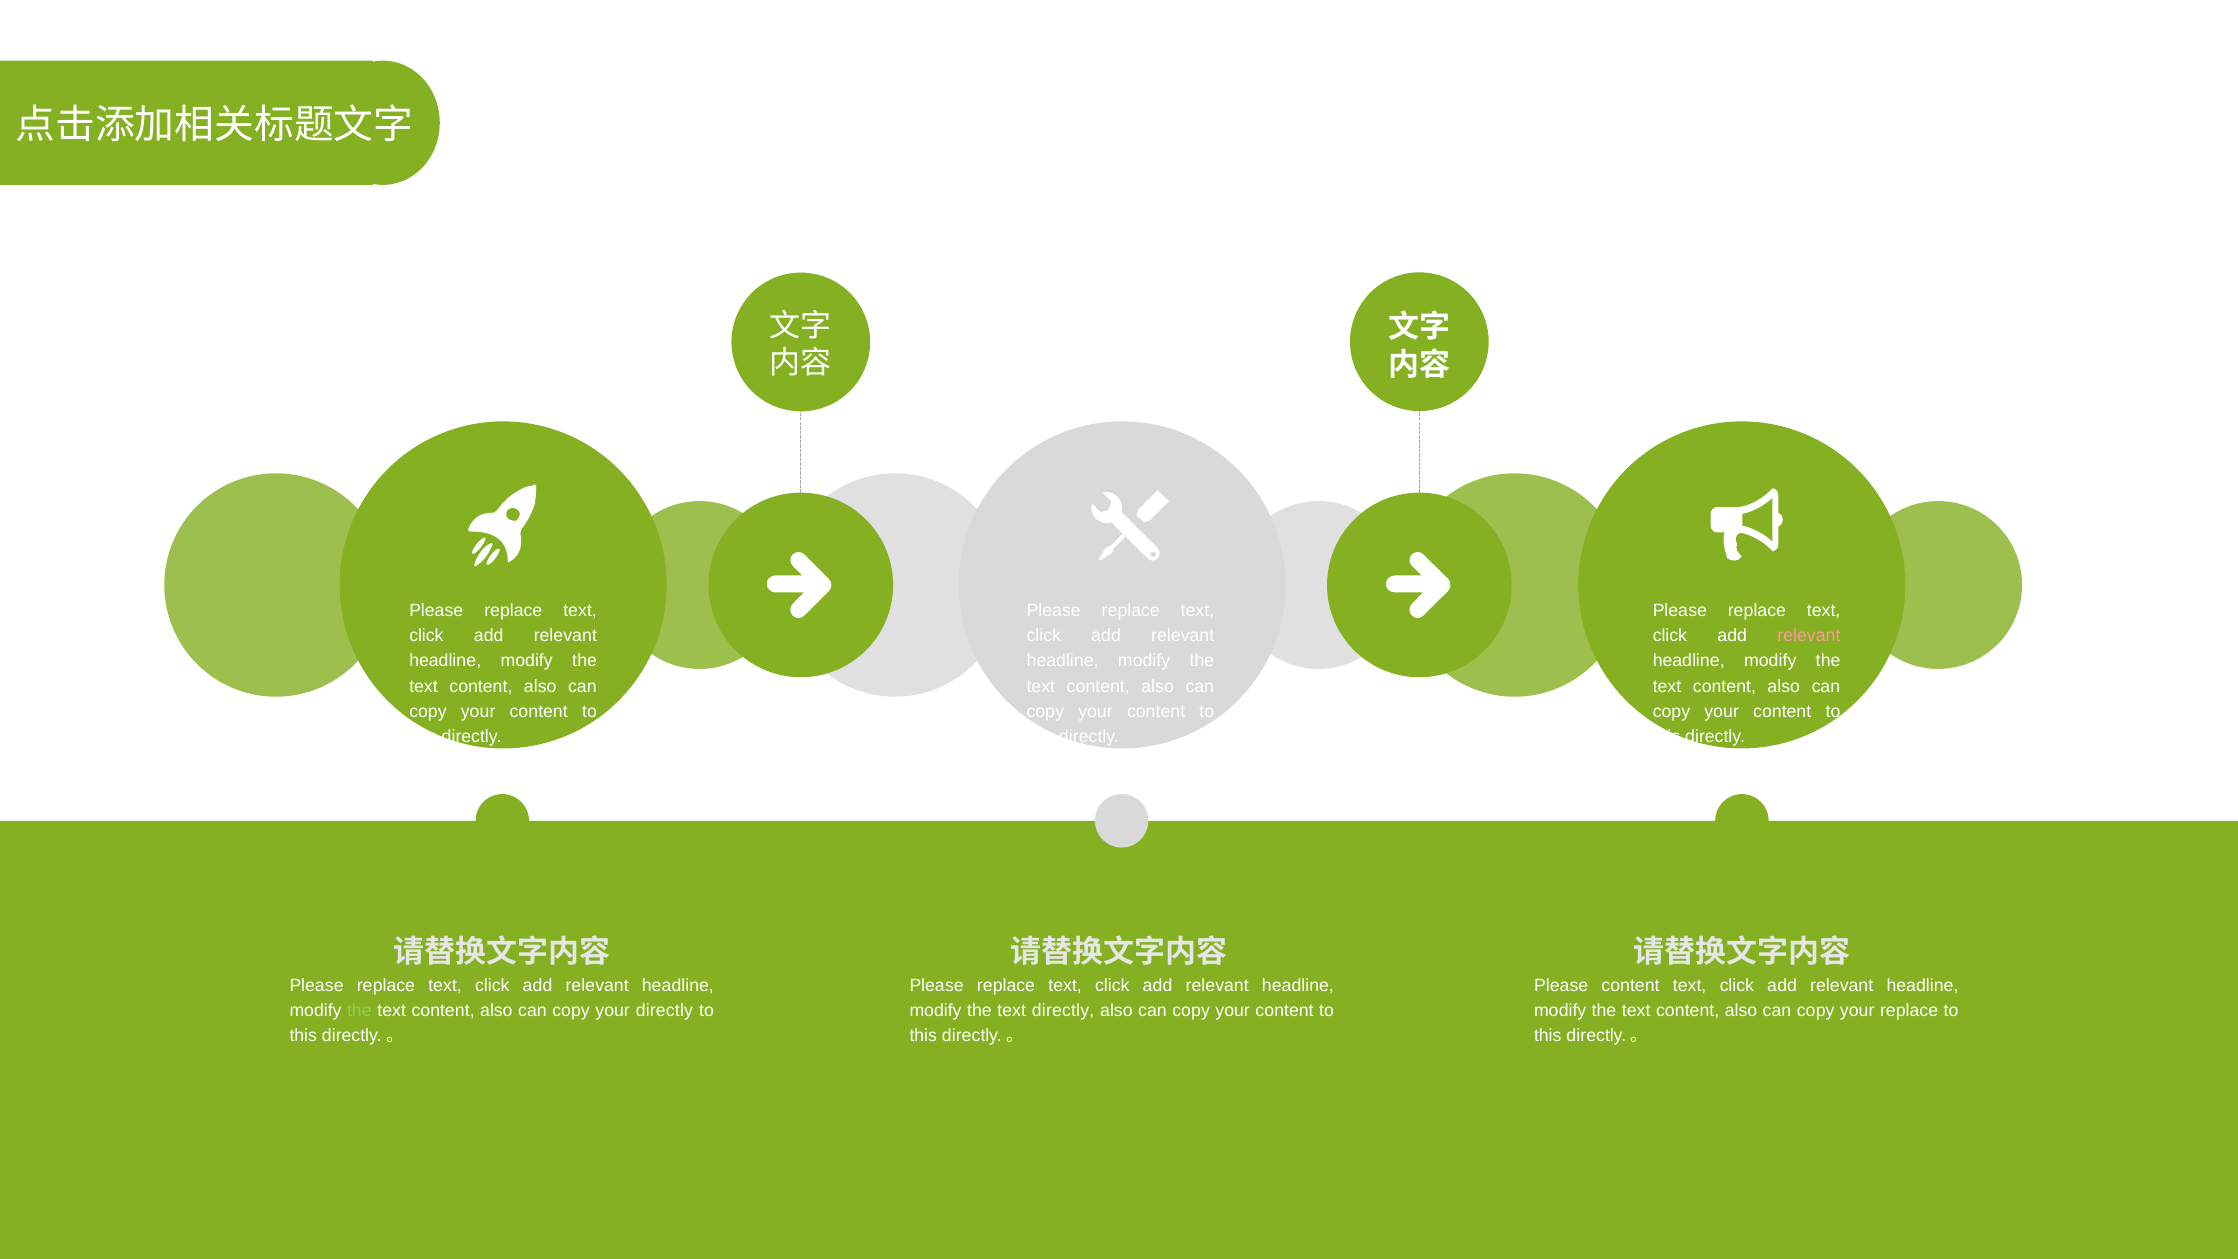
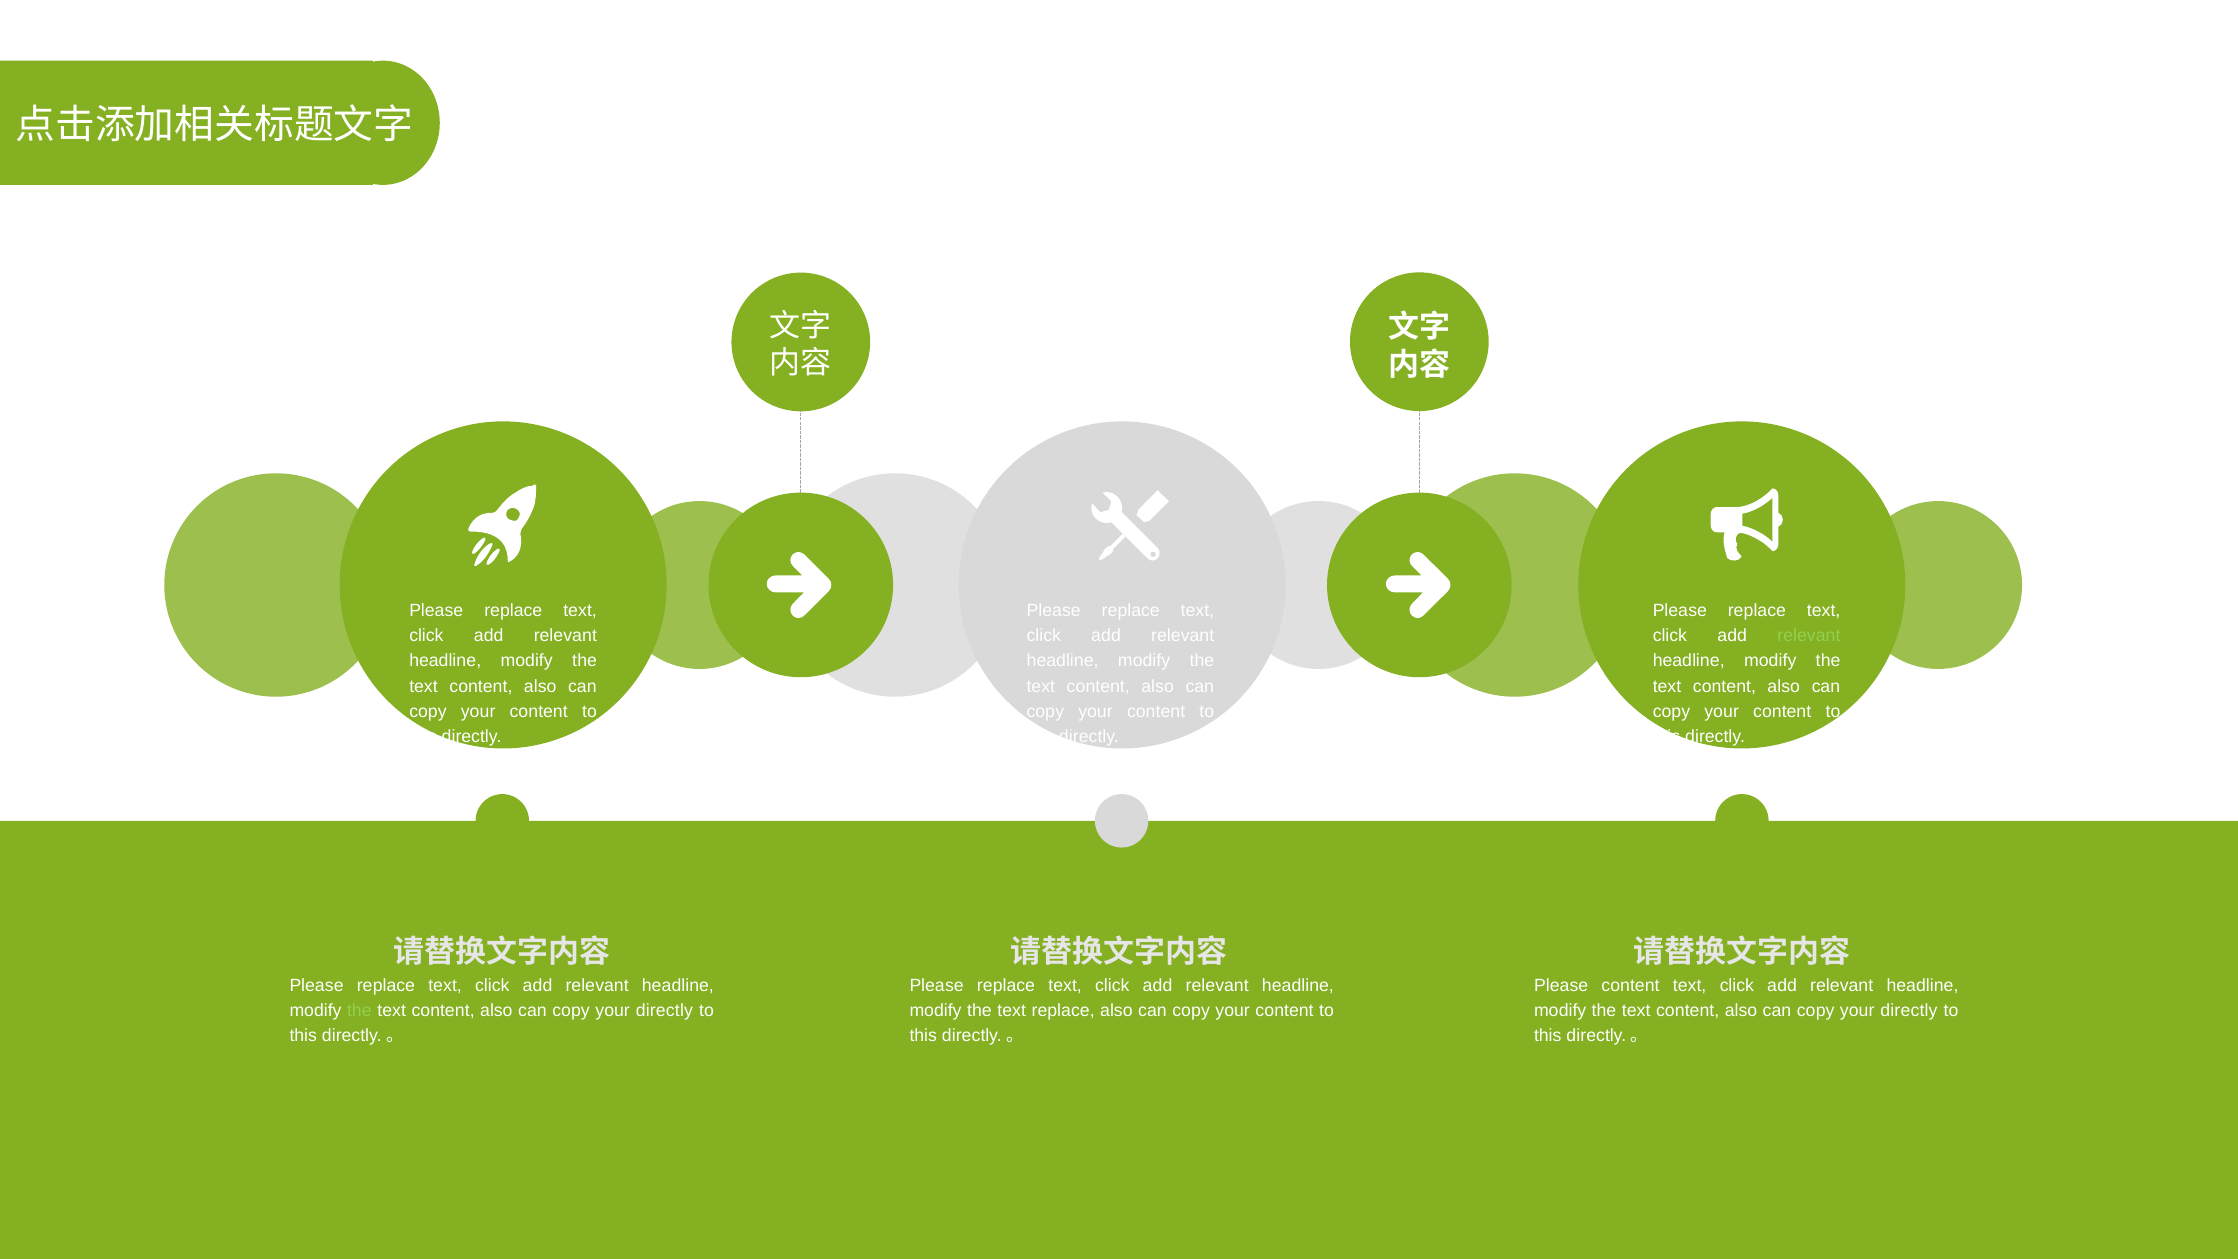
relevant at (1809, 636) colour: pink -> light green
text directly: directly -> replace
replace at (1909, 1011): replace -> directly
